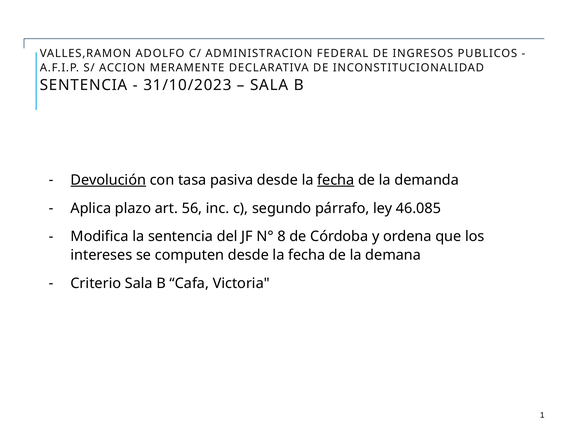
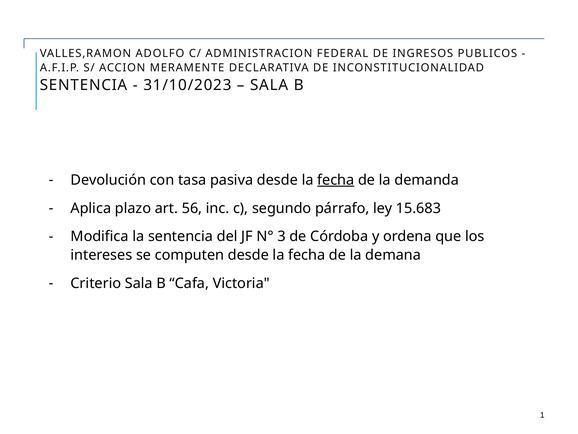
Devolución underline: present -> none
46.085: 46.085 -> 15.683
8: 8 -> 3
